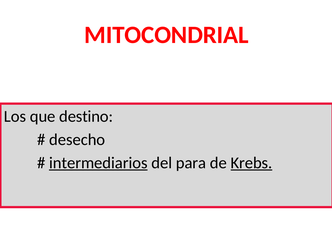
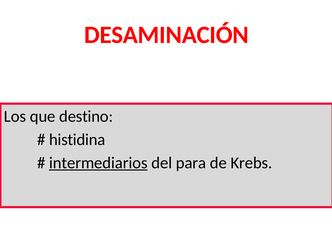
MITOCONDRIAL: MITOCONDRIAL -> DESAMINACIÓN
desecho: desecho -> histidina
Krebs underline: present -> none
